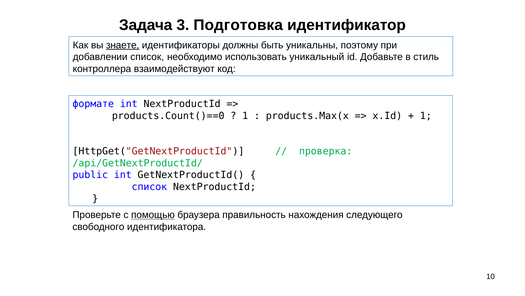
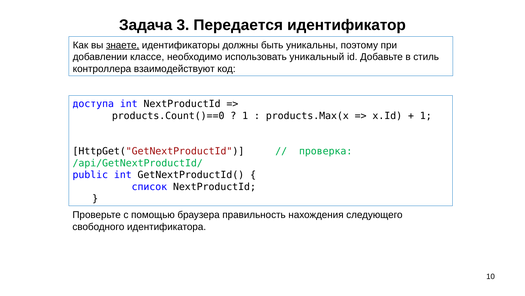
Подготовка: Подготовка -> Передается
добавлении список: список -> классе
формате: формате -> доступа
помощью underline: present -> none
